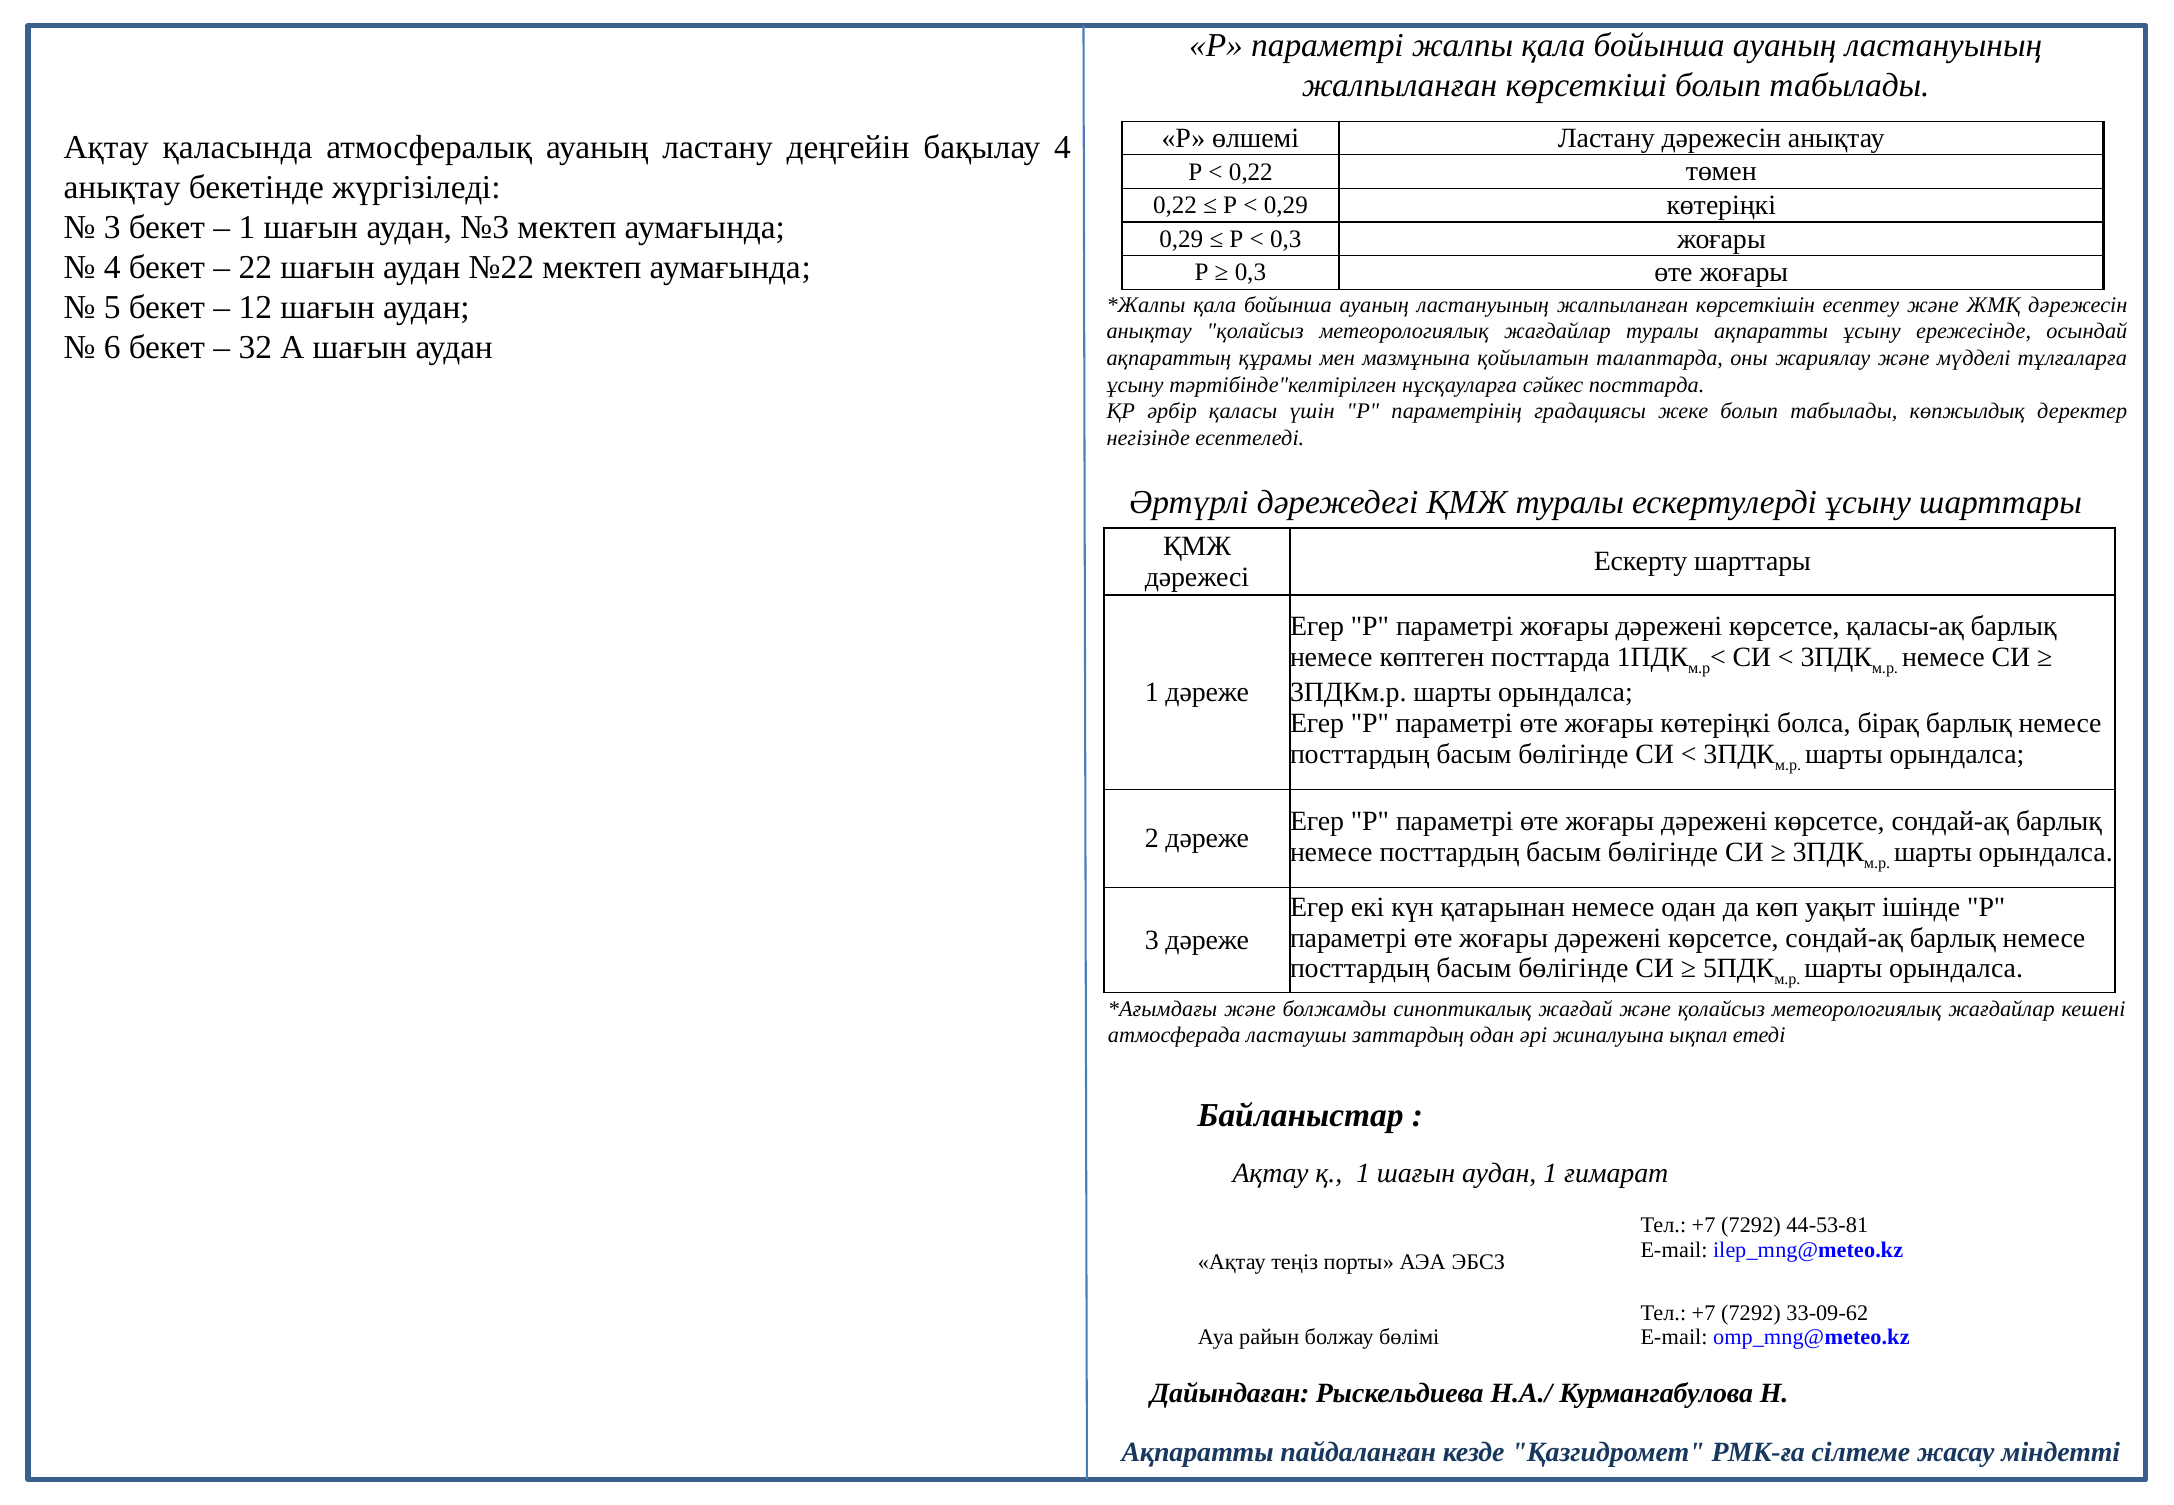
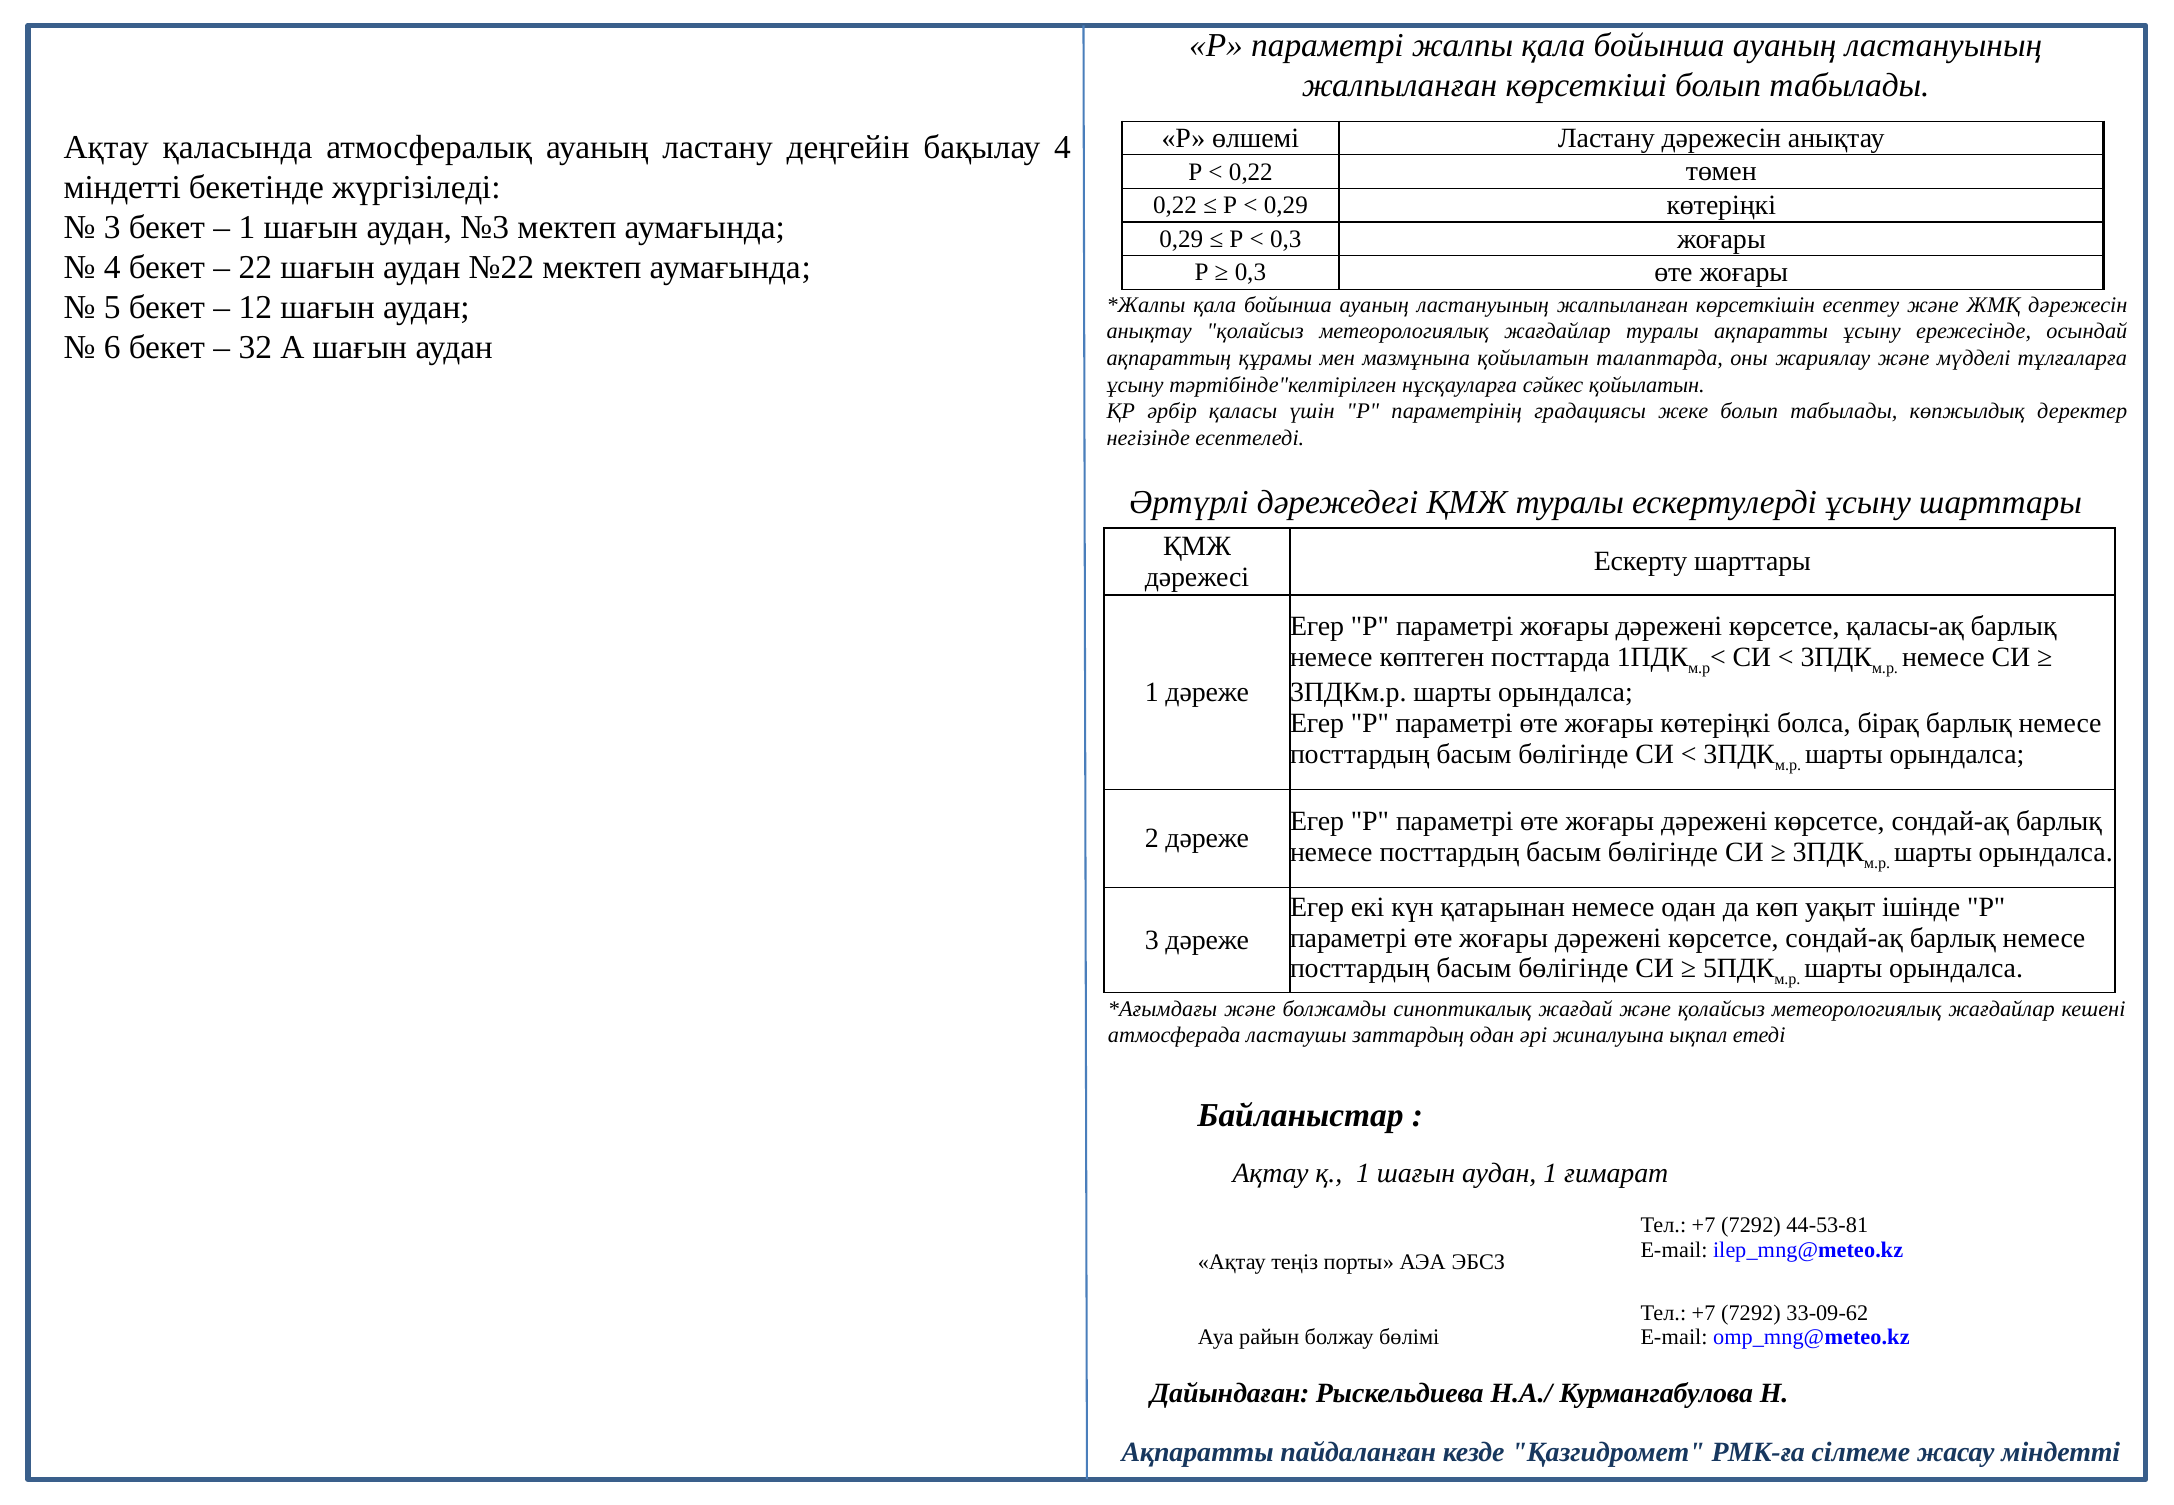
анықтау at (122, 187): анықтау -> міндетті
сәйкес посттарда: посттарда -> қойылатын
